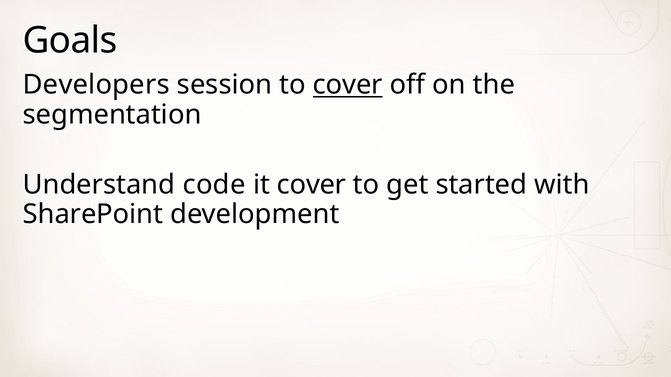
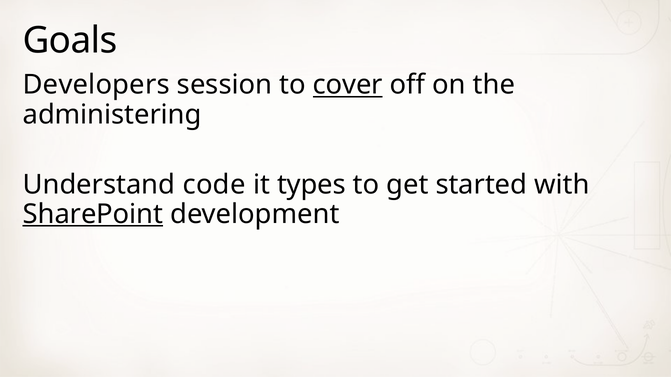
segmentation: segmentation -> administering
it cover: cover -> types
SharePoint underline: none -> present
